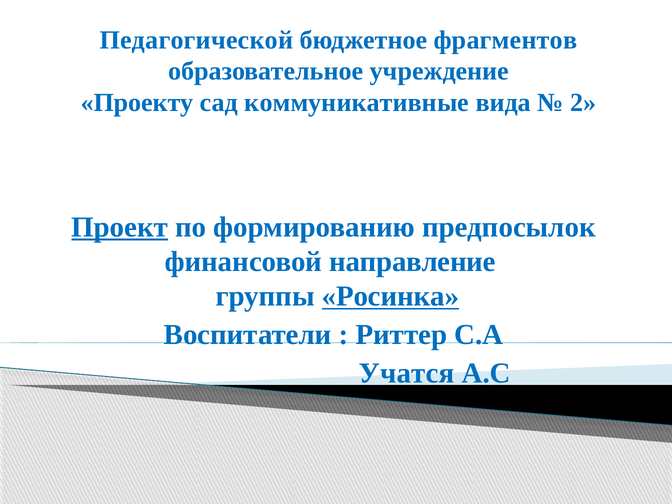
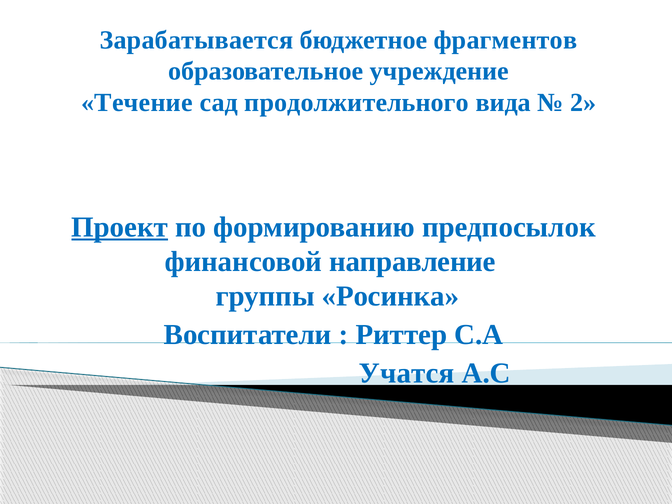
Педагогической: Педагогической -> Зарабатывается
Проекту: Проекту -> Течение
коммуникативные: коммуникативные -> продолжительного
Росинка underline: present -> none
